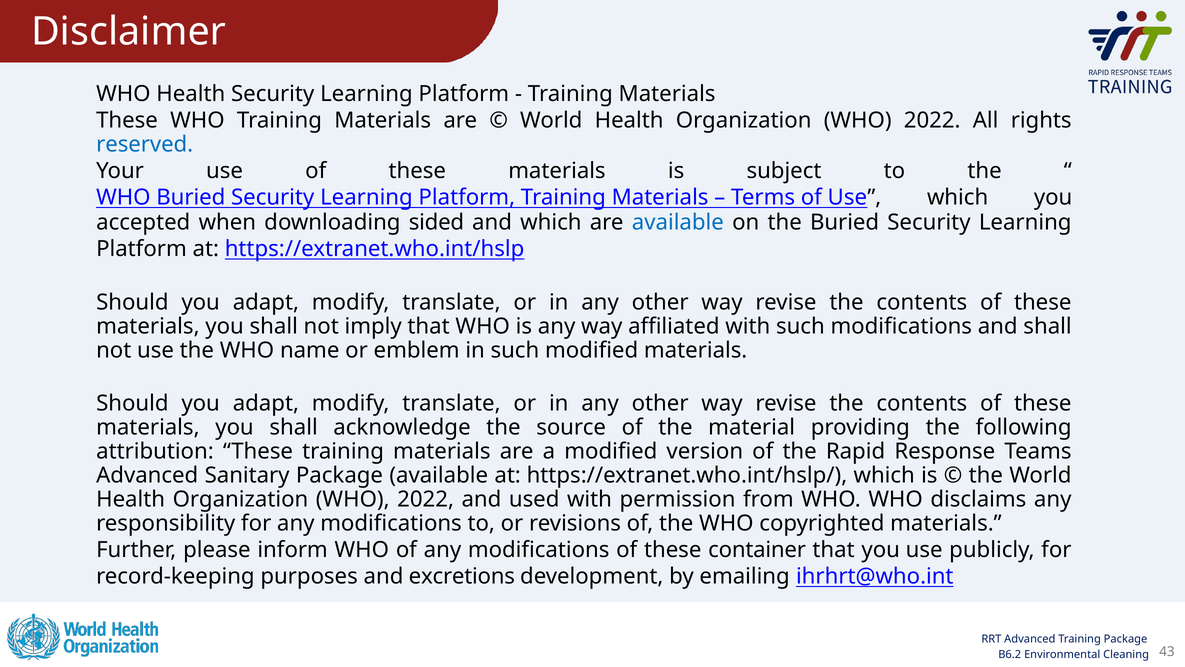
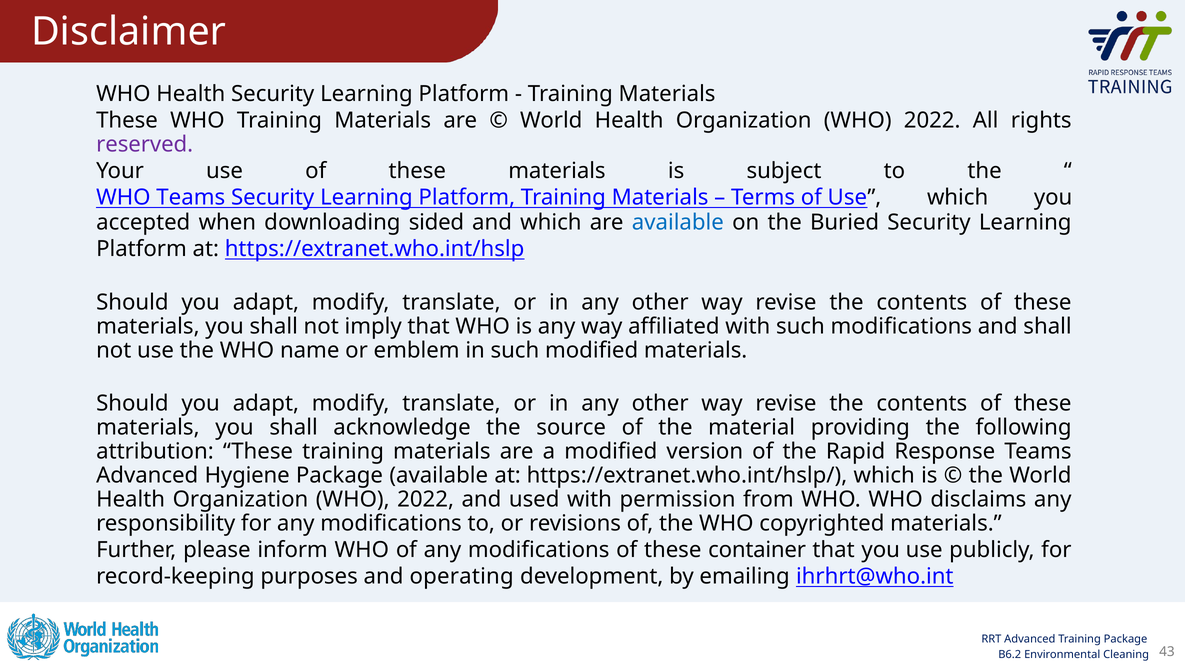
reserved colour: blue -> purple
WHO Buried: Buried -> Teams
Sanitary: Sanitary -> Hygiene
excretions: excretions -> operating
